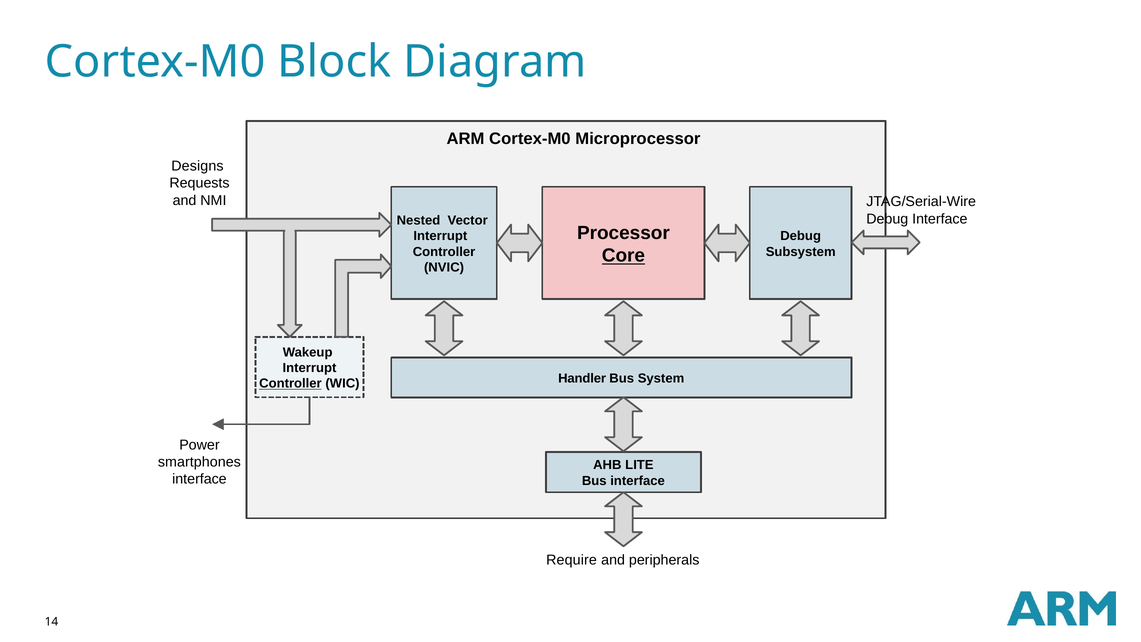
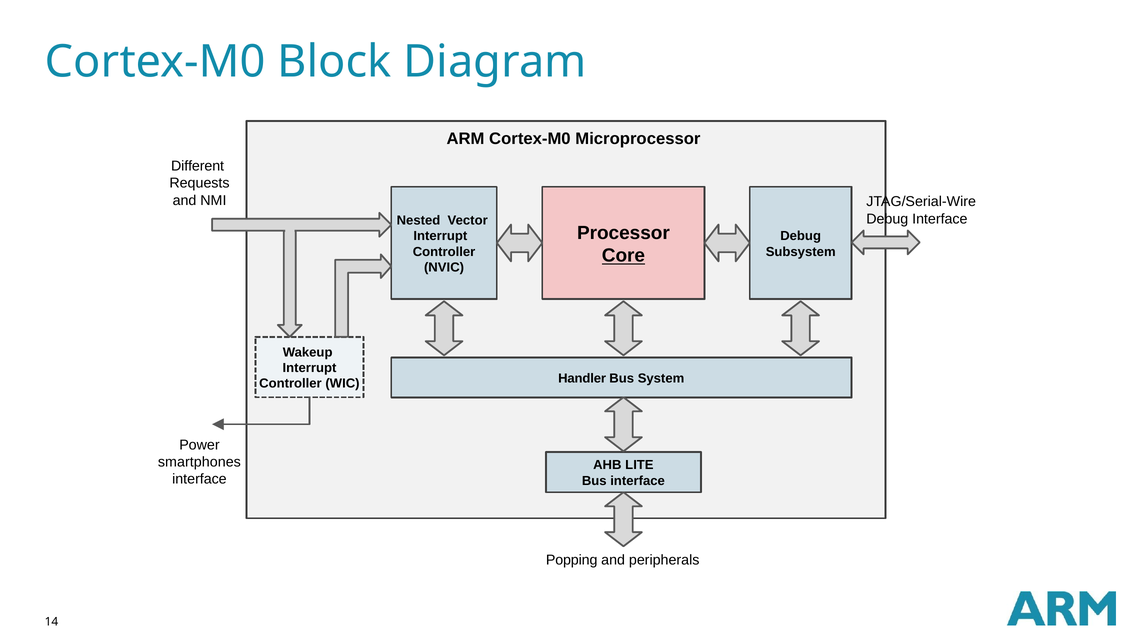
Designs: Designs -> Different
Controller at (290, 384) underline: present -> none
Require: Require -> Popping
